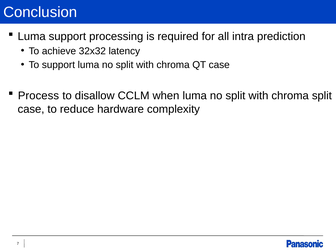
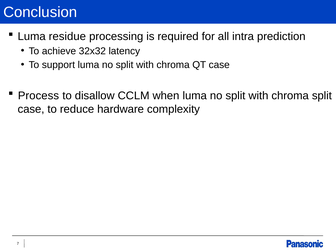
Luma support: support -> residue
